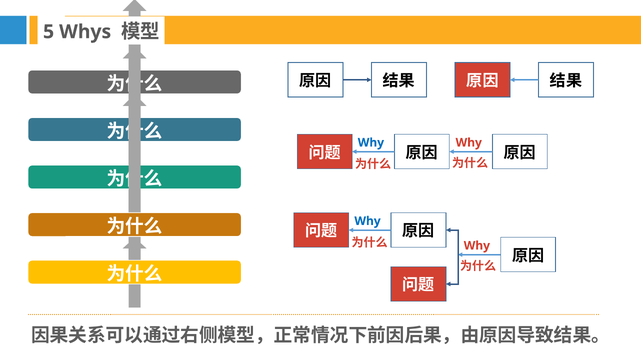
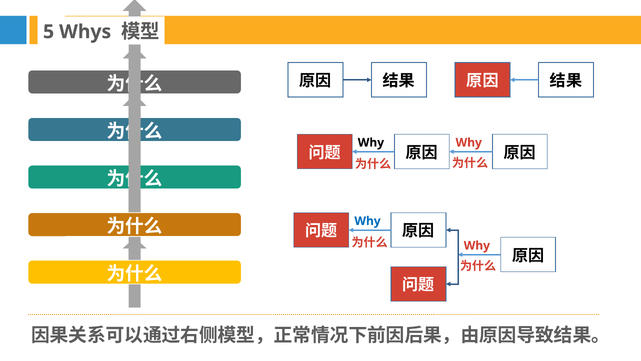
Why at (371, 142) colour: blue -> black
